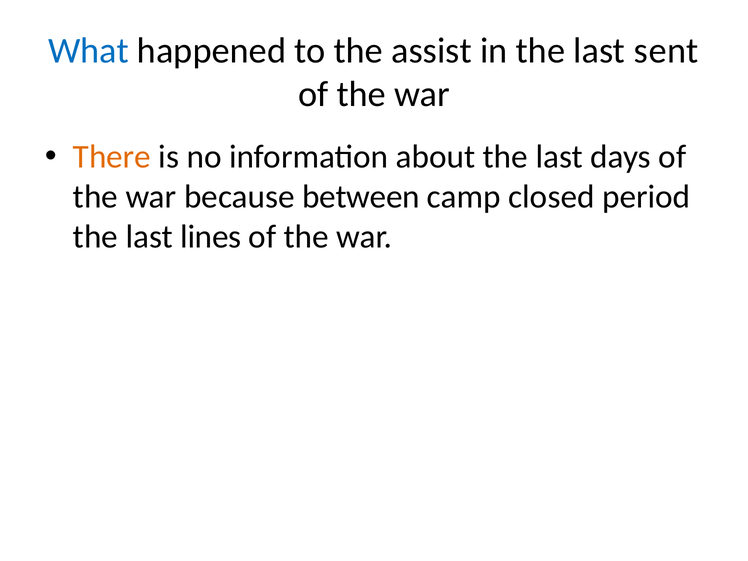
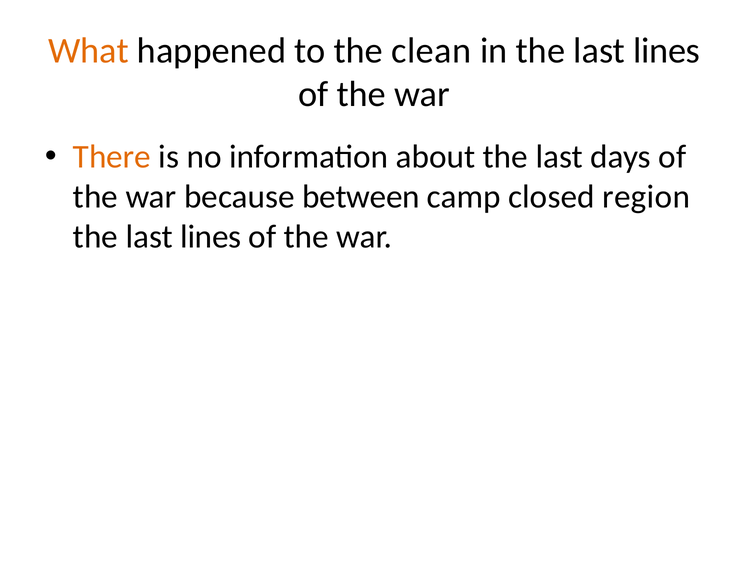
What colour: blue -> orange
assist: assist -> clean
in the last sent: sent -> lines
period: period -> region
